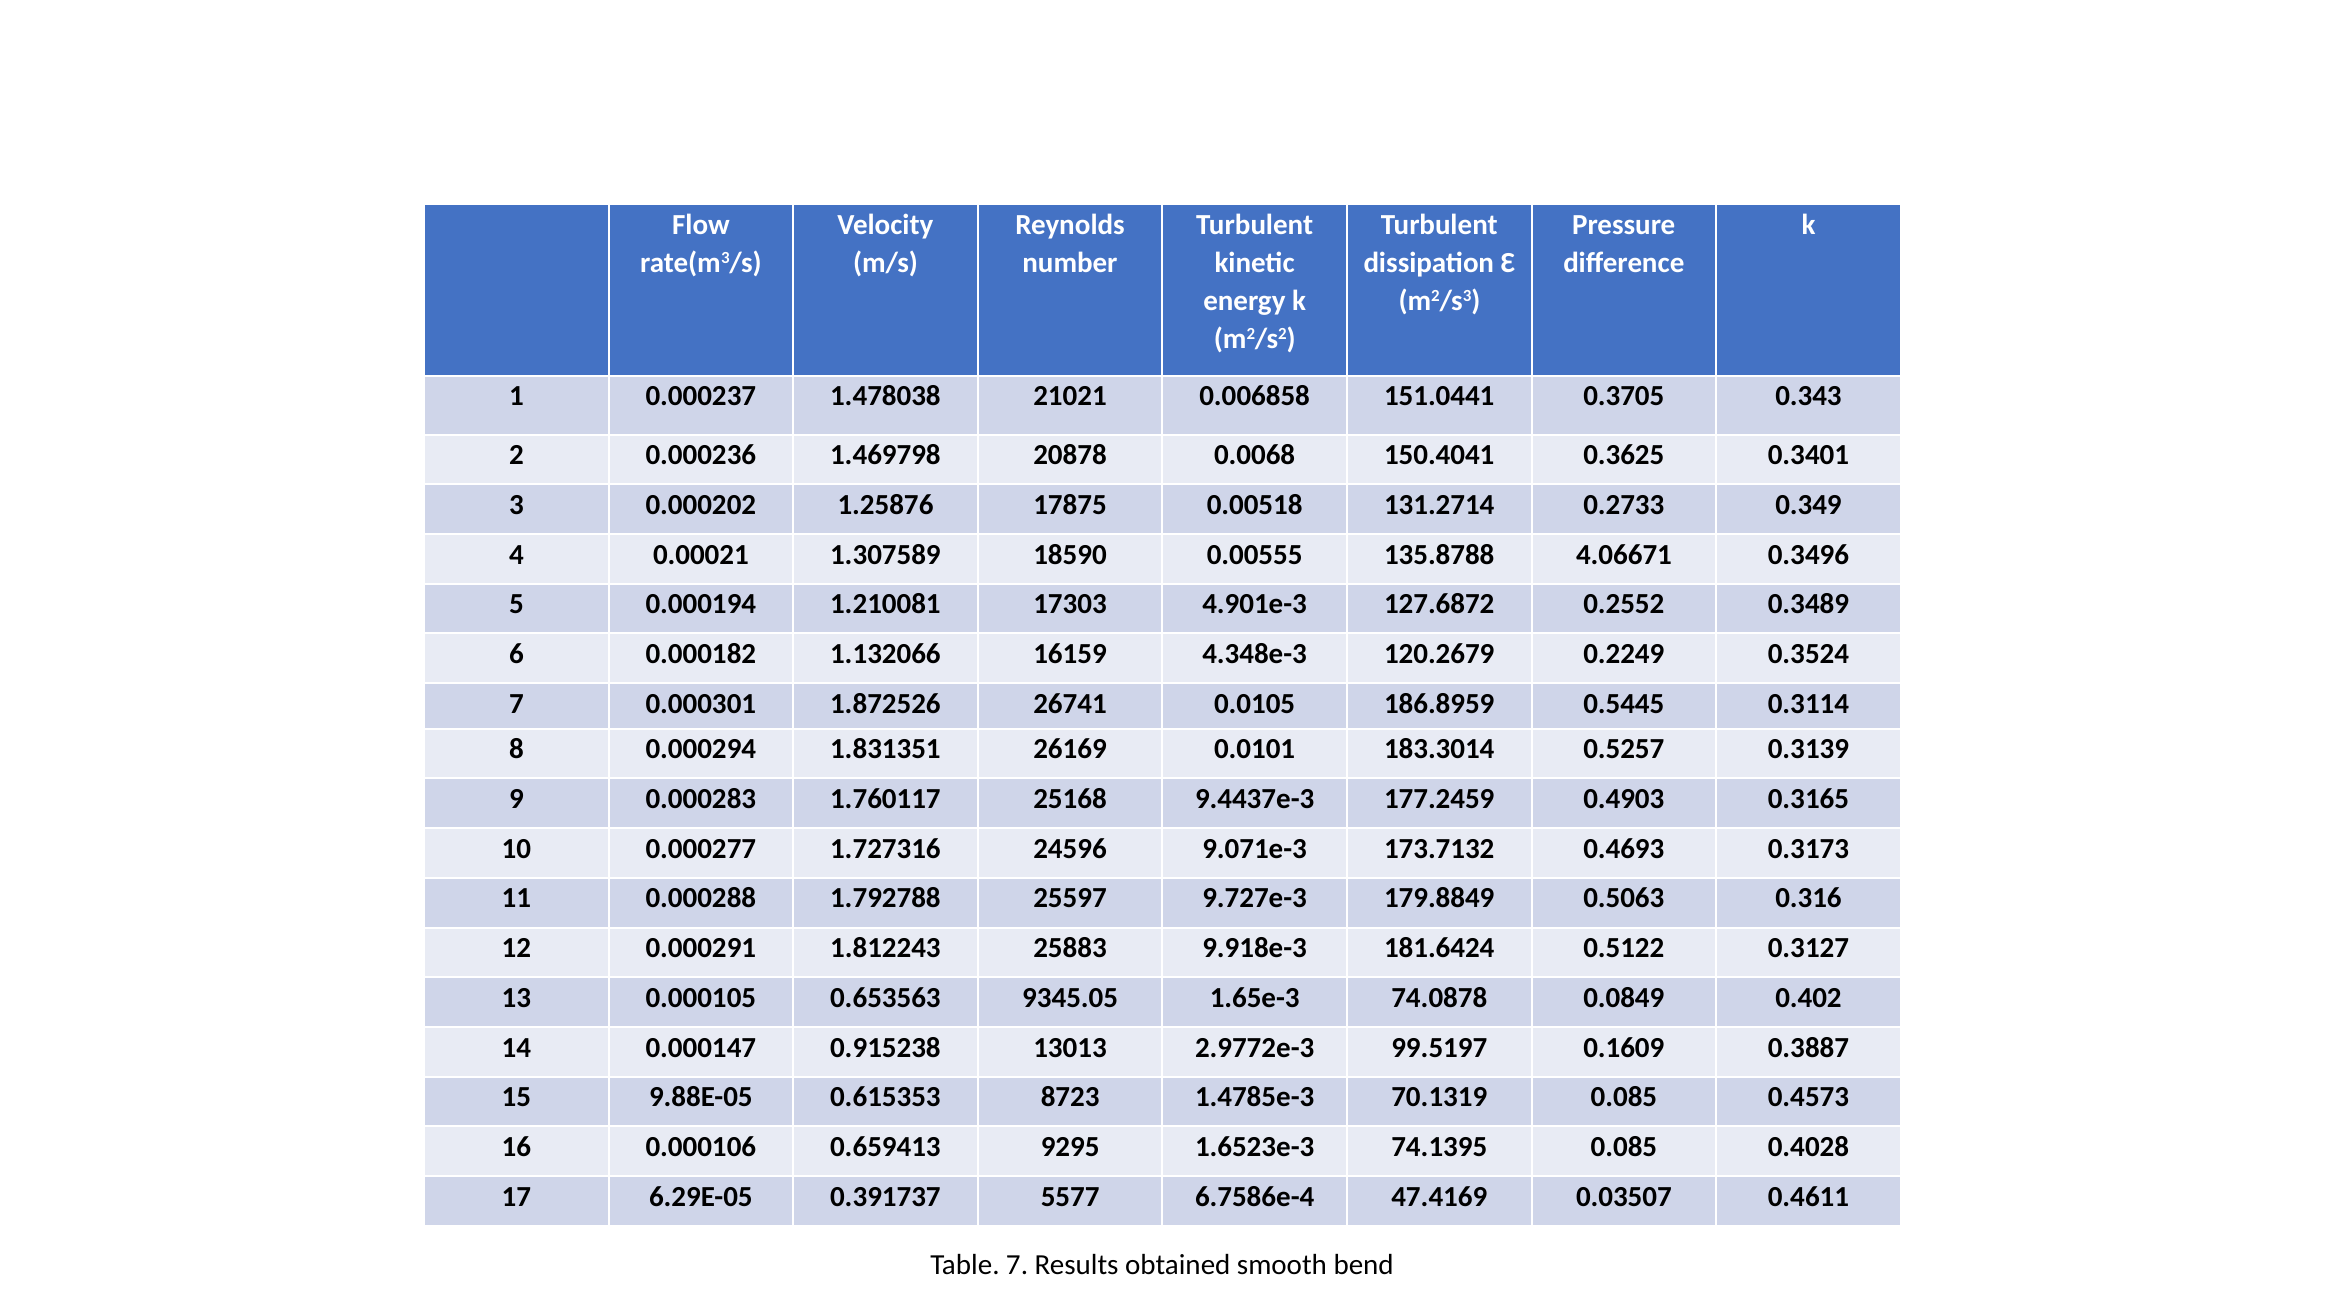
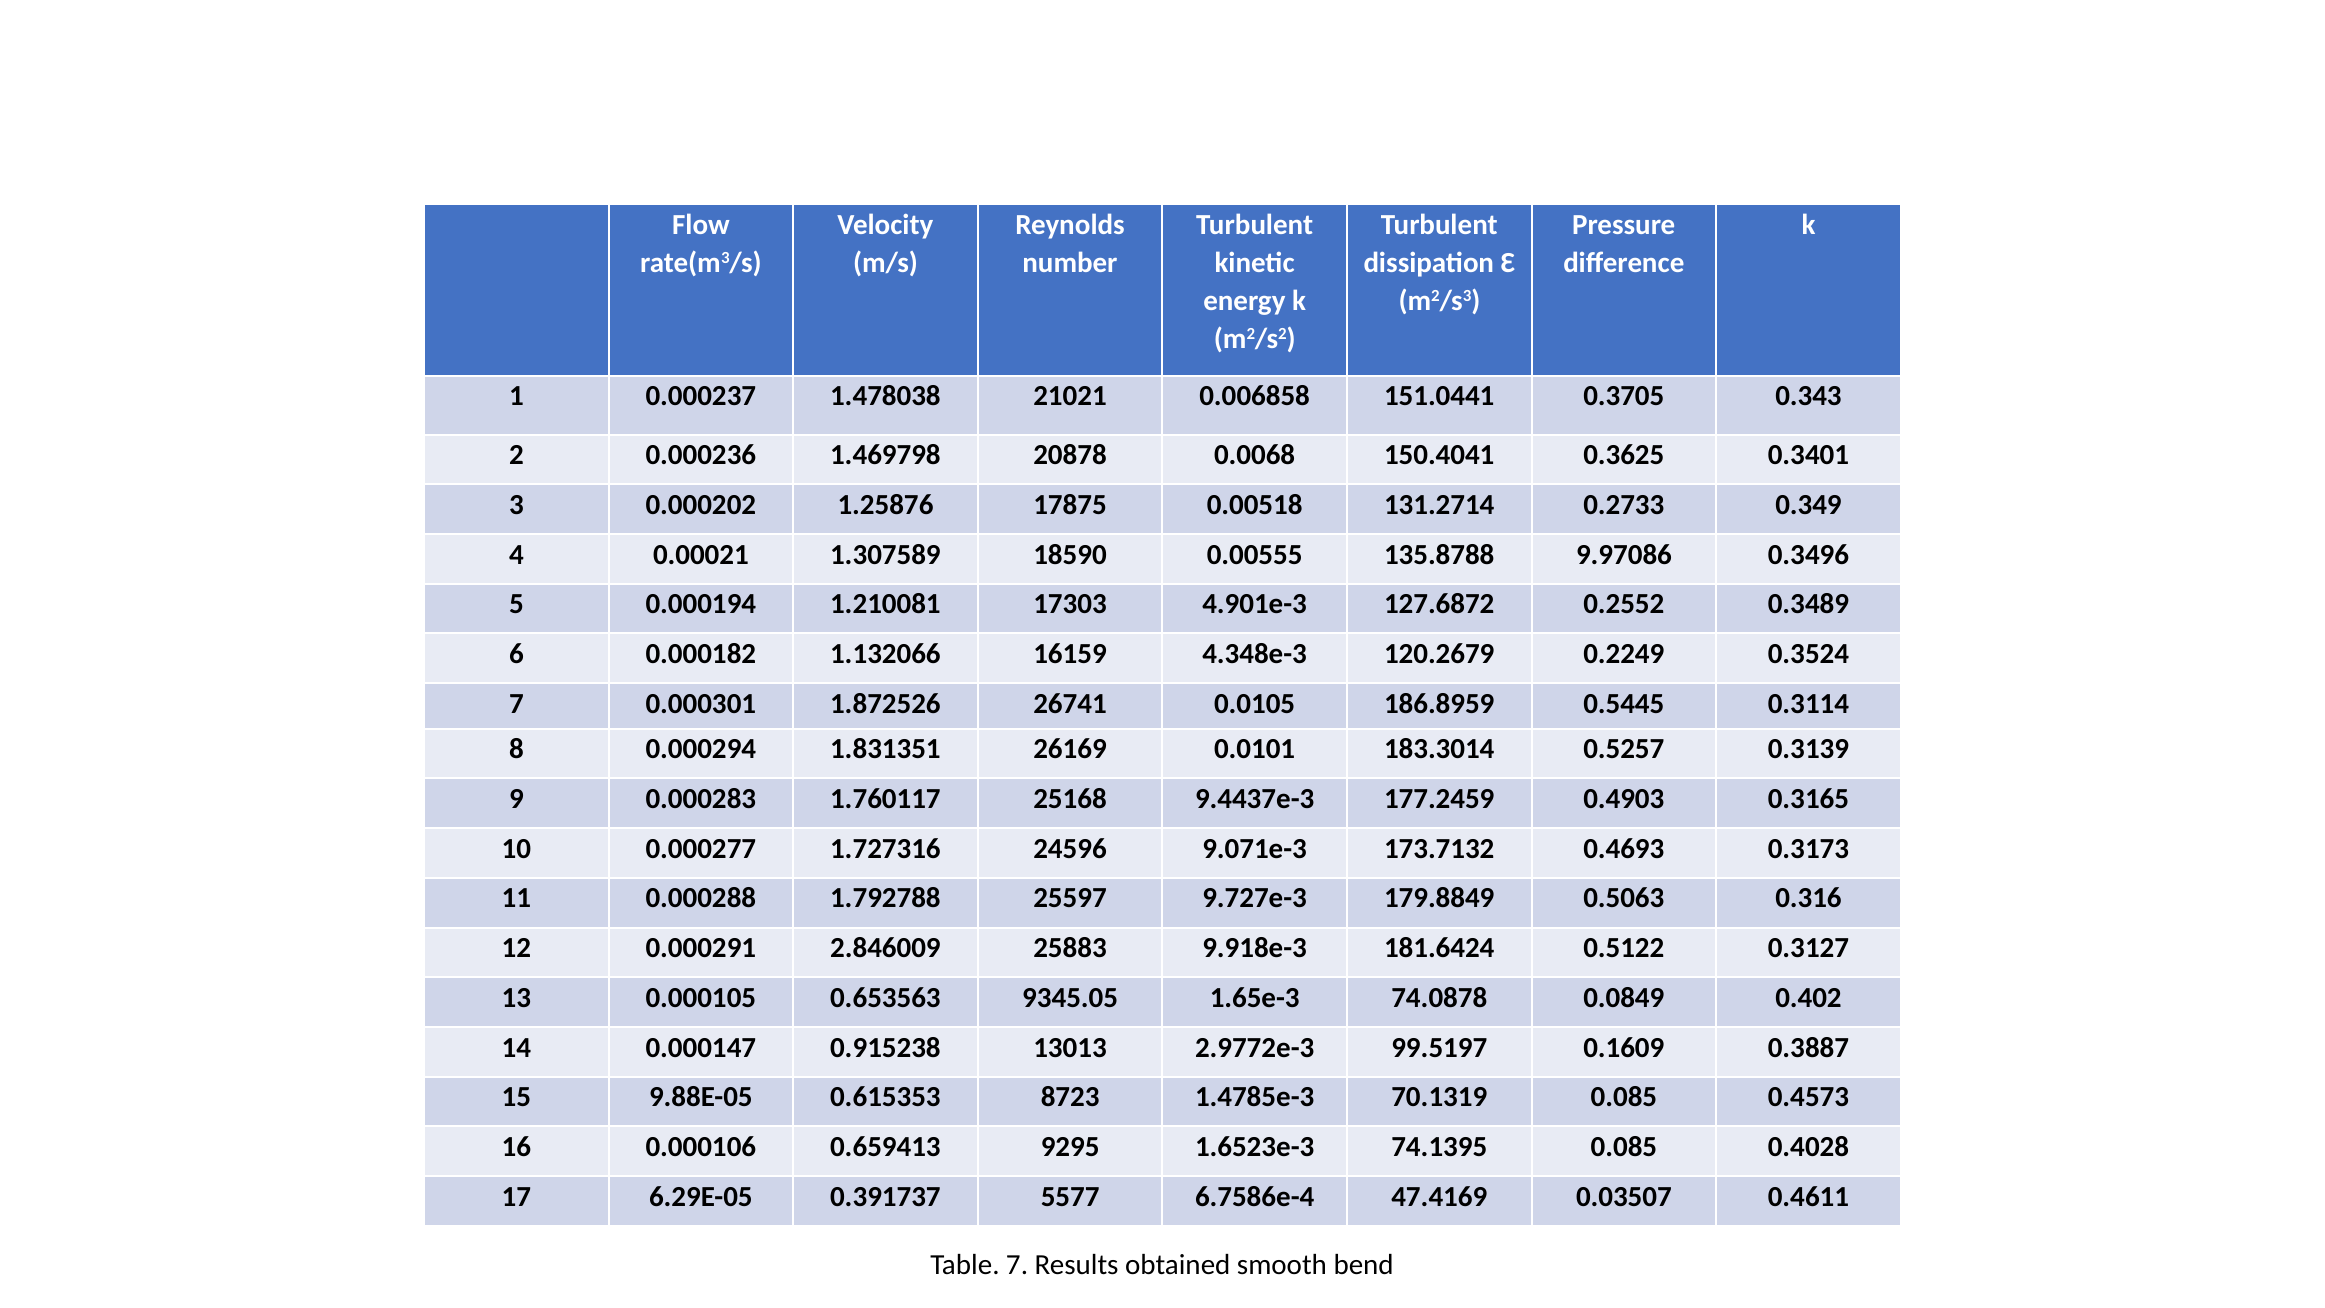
4.06671: 4.06671 -> 9.97086
1.812243: 1.812243 -> 2.846009
